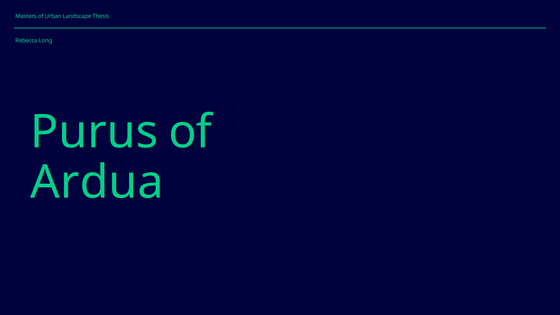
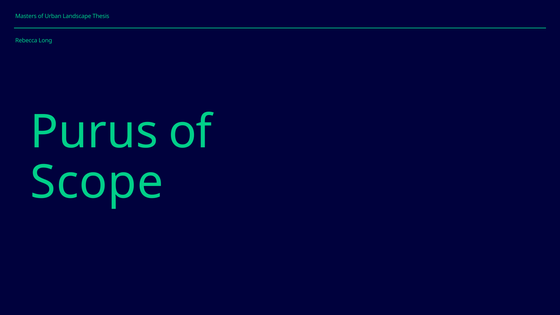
Ardua: Ardua -> Scope
